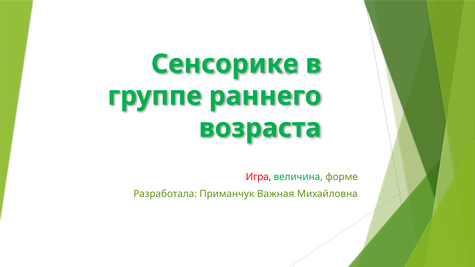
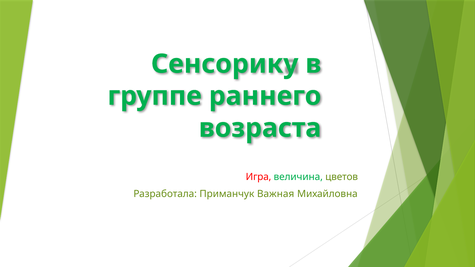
Сенсорике: Сенсорике -> Сенсорику
форме: форме -> цветов
